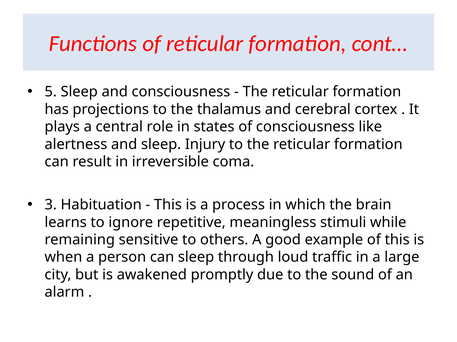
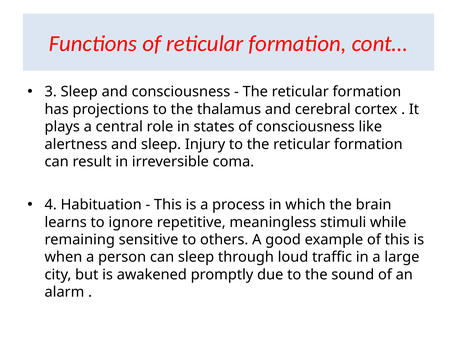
5: 5 -> 3
3: 3 -> 4
